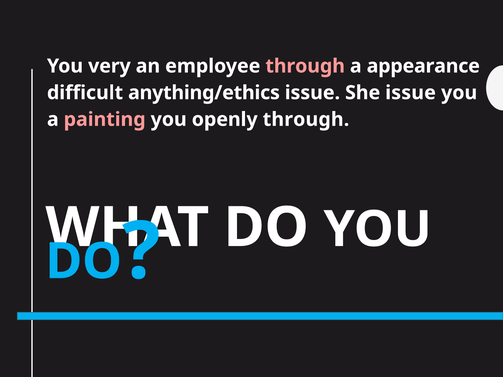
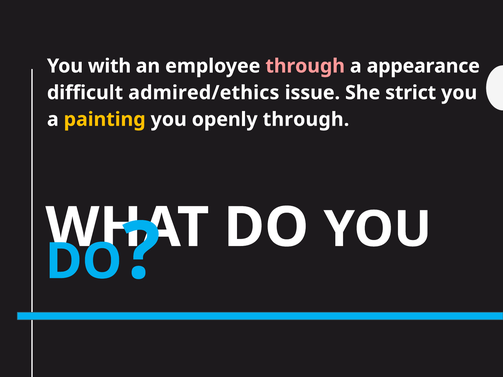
very: very -> with
anything/ethics: anything/ethics -> admired/ethics
She issue: issue -> strict
painting colour: pink -> yellow
